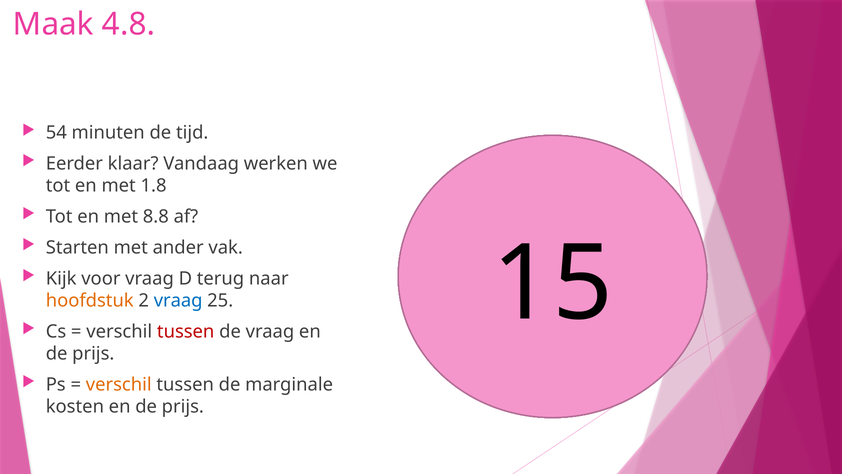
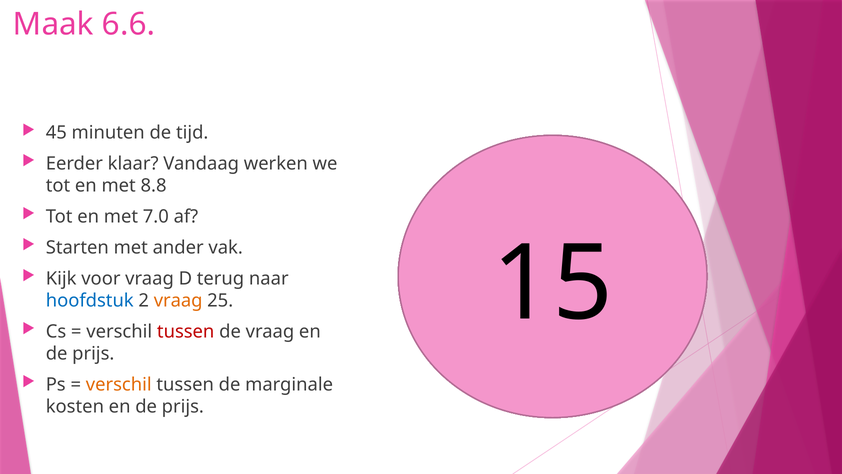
4.8: 4.8 -> 6.6
54: 54 -> 45
1.8: 1.8 -> 8.8
8.8: 8.8 -> 7.0
hoofdstuk colour: orange -> blue
vraag at (178, 300) colour: blue -> orange
